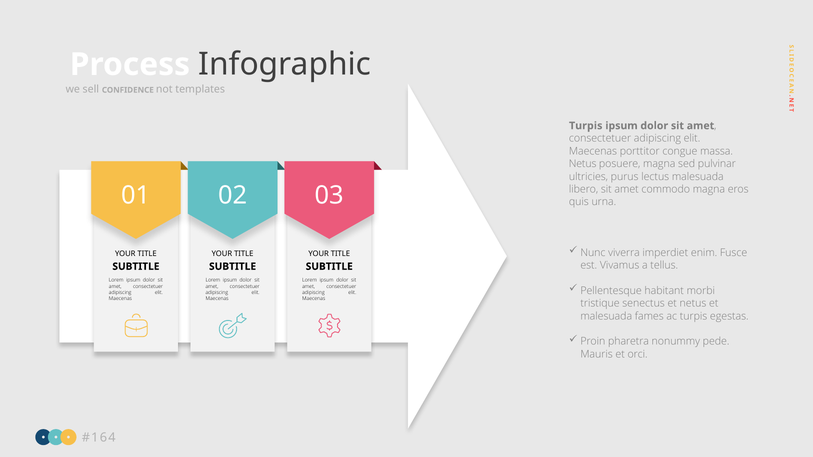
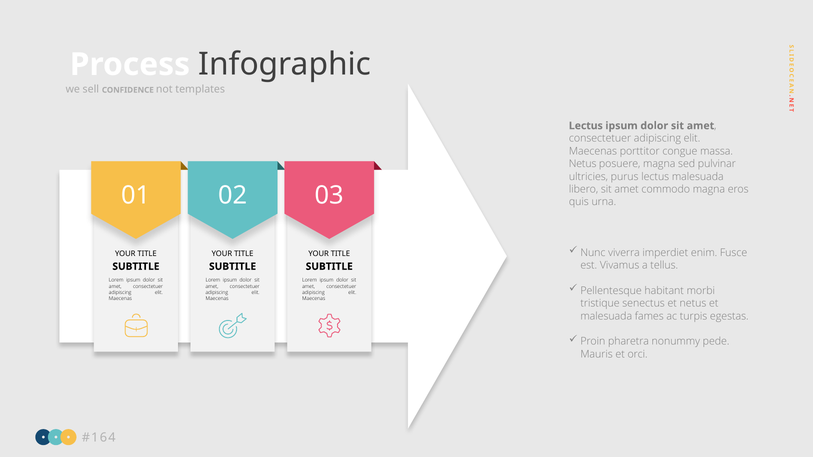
Turpis at (586, 126): Turpis -> Lectus
